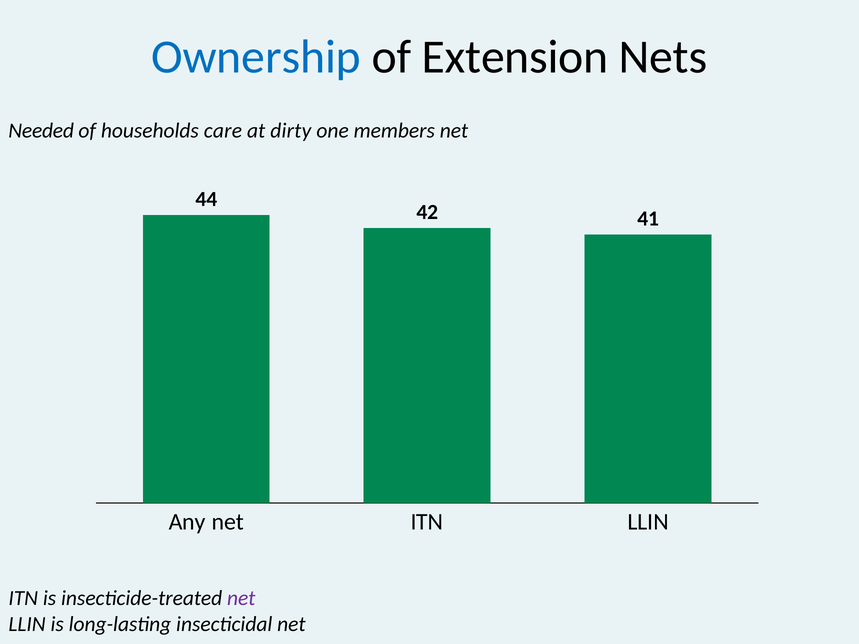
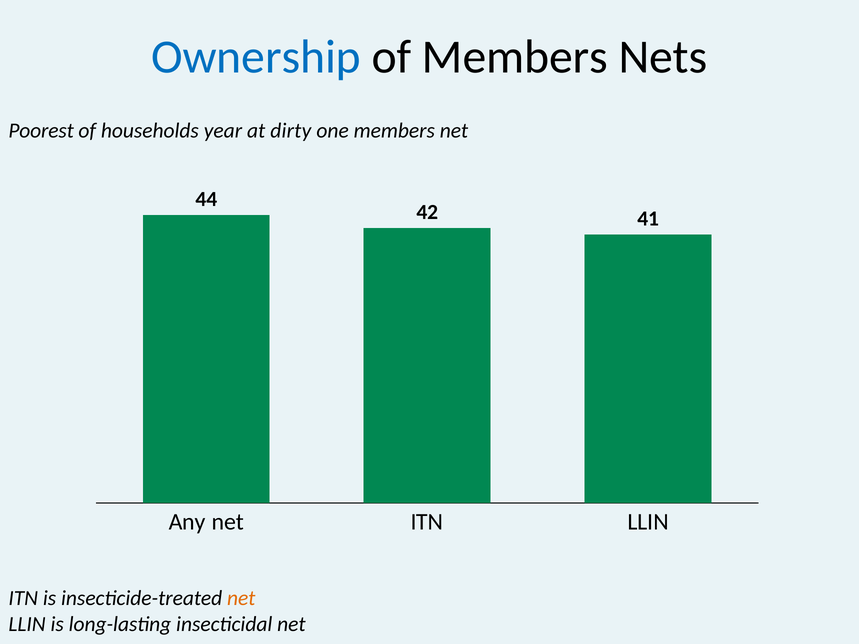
of Extension: Extension -> Members
Needed: Needed -> Poorest
care: care -> year
net at (241, 598) colour: purple -> orange
